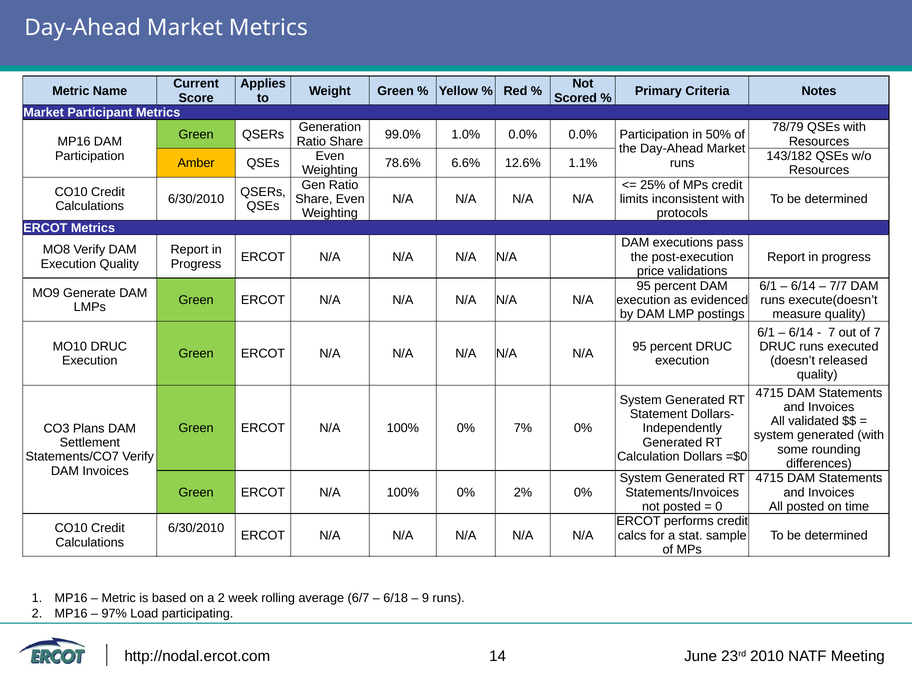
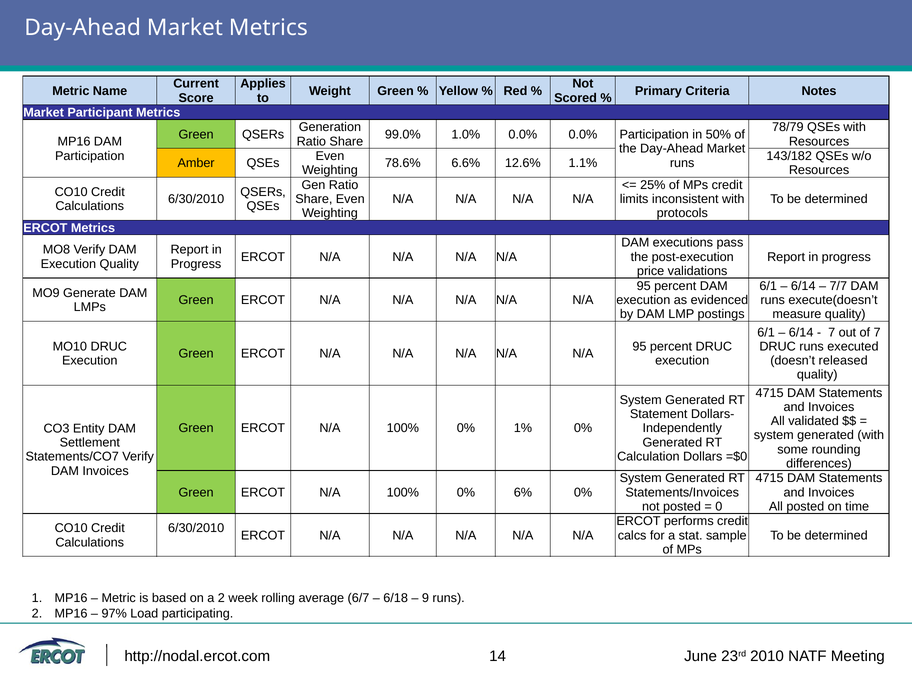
7%: 7% -> 1%
Plans: Plans -> Entity
2%: 2% -> 6%
